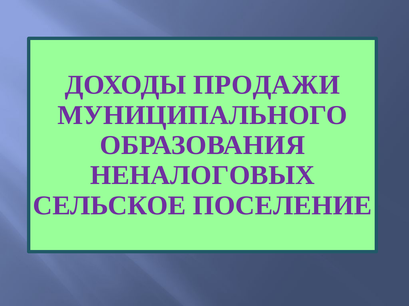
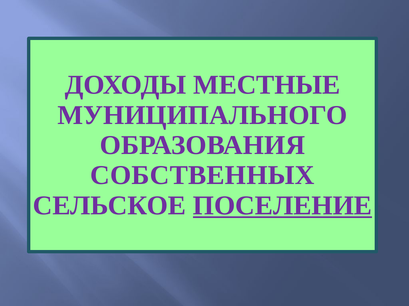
ПРОДАЖИ: ПРОДАЖИ -> МЕСТНЫЕ
НЕНАЛОГОВЫХ: НЕНАЛОГОВЫХ -> СОБСТВЕННЫХ
ПОСЕЛЕНИЕ underline: none -> present
